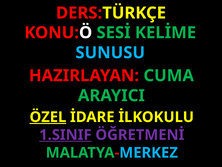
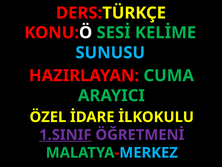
ÖZEL underline: present -> none
